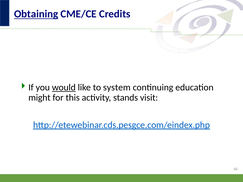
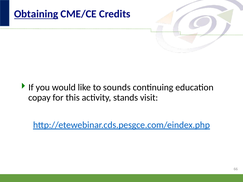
would underline: present -> none
system: system -> sounds
might: might -> copay
